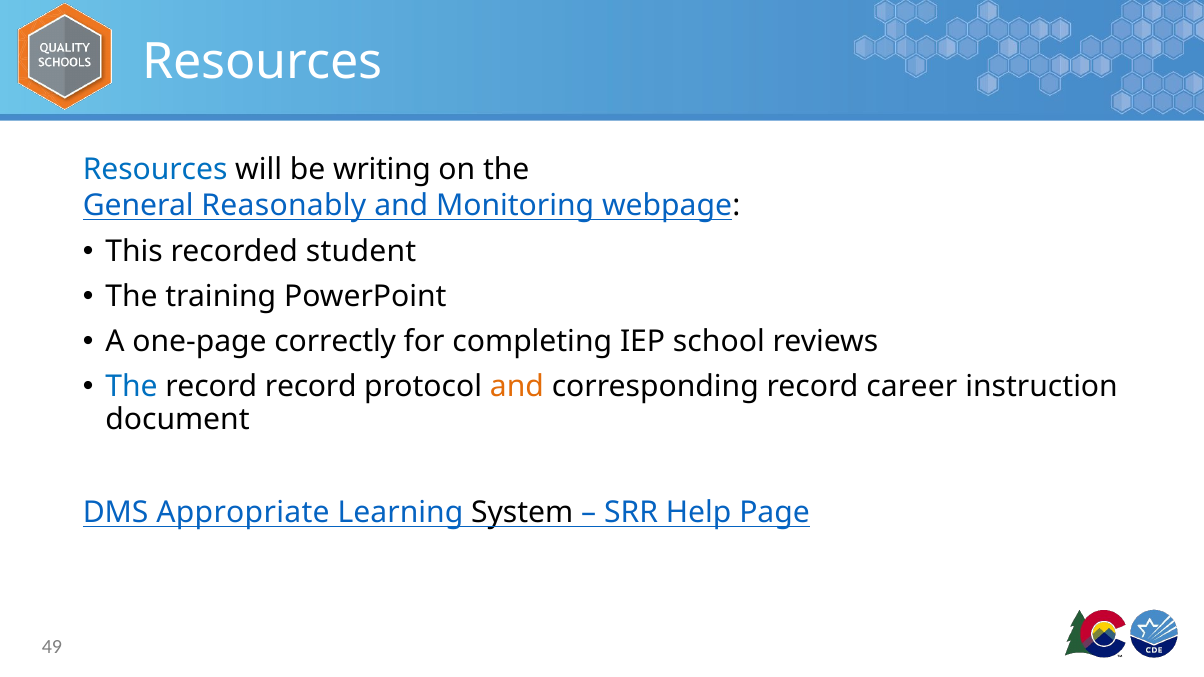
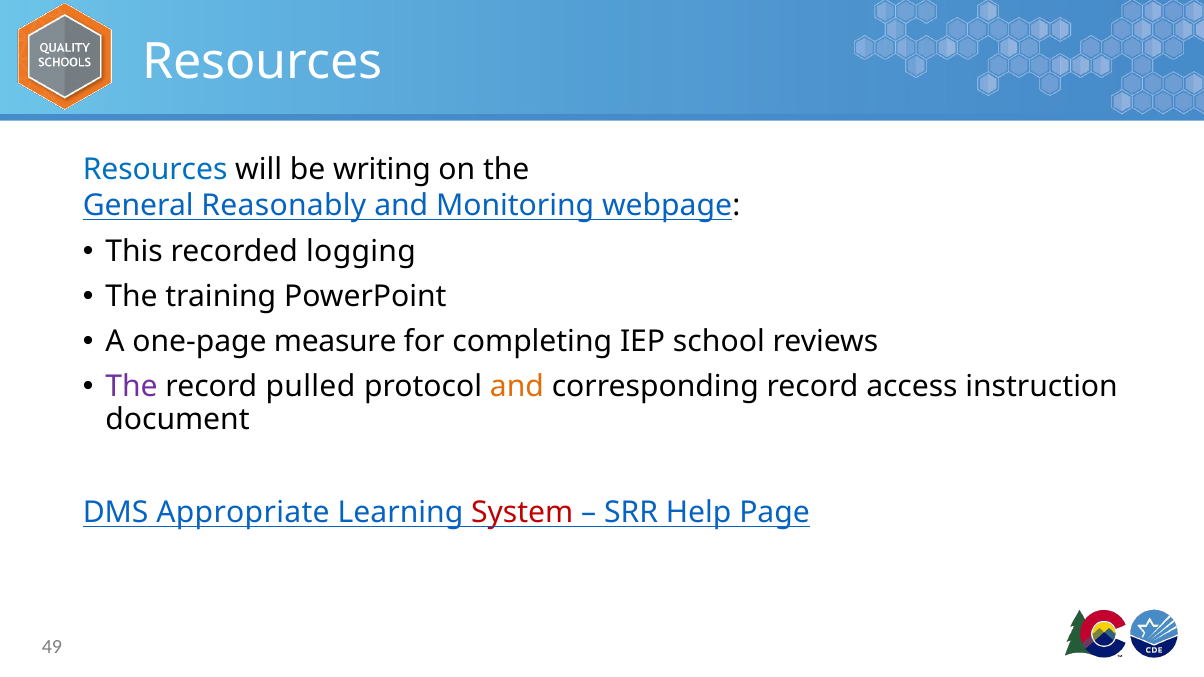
student: student -> logging
correctly: correctly -> measure
The at (131, 387) colour: blue -> purple
record record: record -> pulled
career: career -> access
System colour: black -> red
